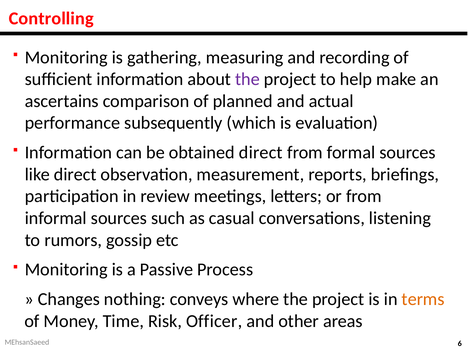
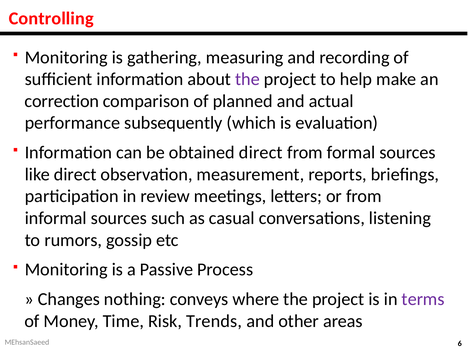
ascertains: ascertains -> correction
terms colour: orange -> purple
Officer: Officer -> Trends
